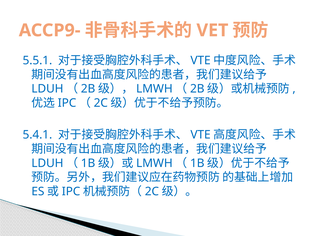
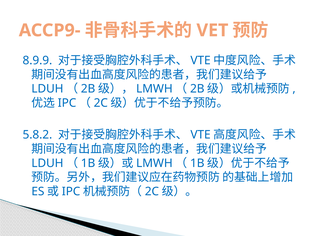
5.5.1: 5.5.1 -> 8.9.9
5.4.1: 5.4.1 -> 5.8.2
